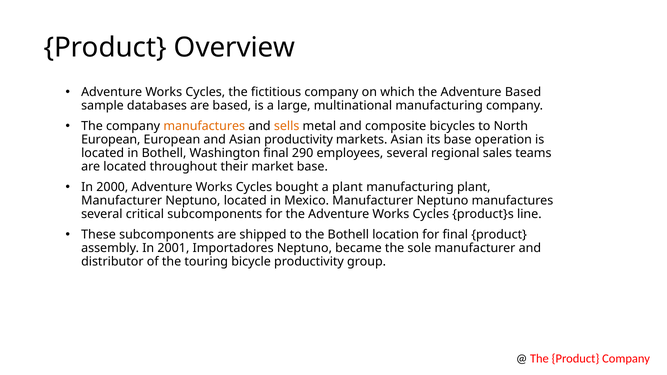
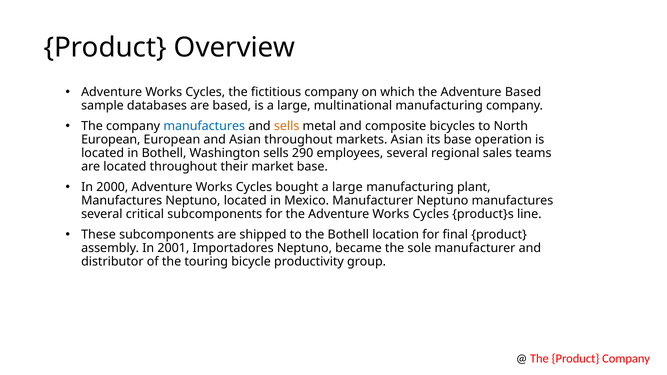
manufactures at (204, 126) colour: orange -> blue
Asian productivity: productivity -> throughout
Washington final: final -> sells
bought a plant: plant -> large
Manufacturer at (122, 201): Manufacturer -> Manufactures
